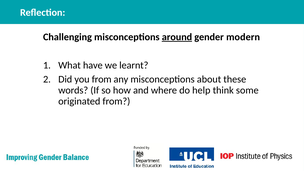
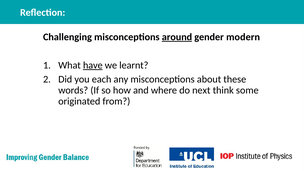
have underline: none -> present
you from: from -> each
help: help -> next
